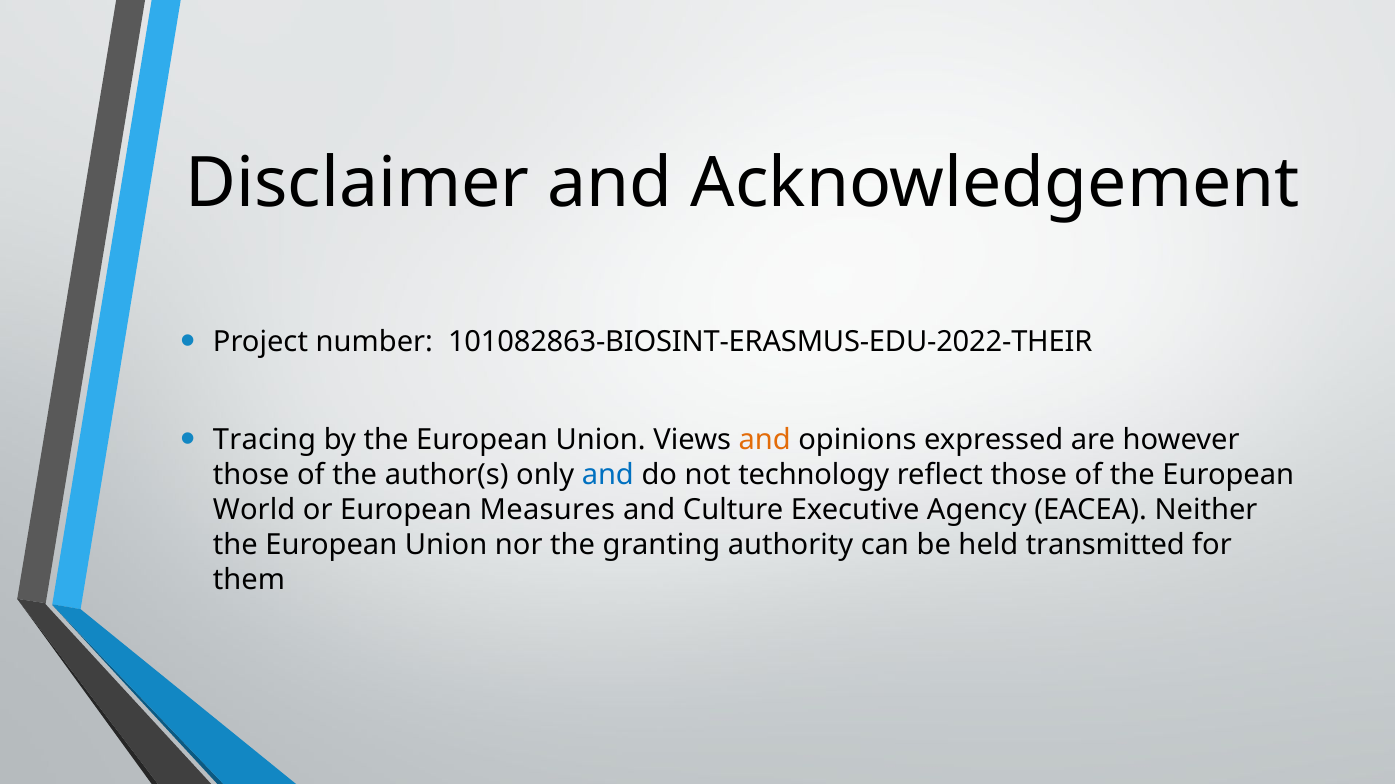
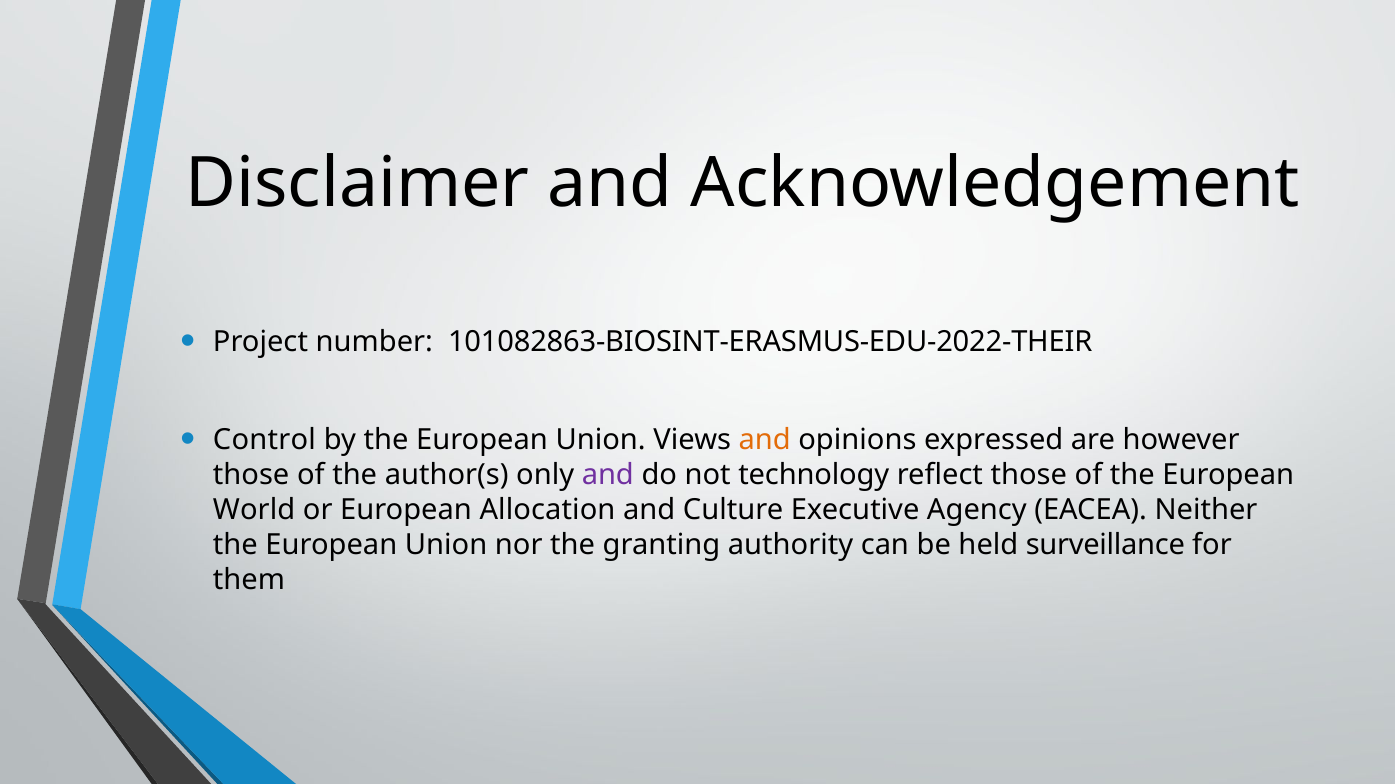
Tracing: Tracing -> Control
and at (608, 476) colour: blue -> purple
Measures: Measures -> Allocation
transmitted: transmitted -> surveillance
